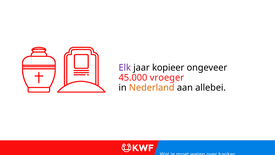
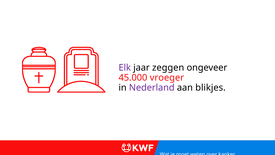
kopieer: kopieer -> zeggen
Nederland colour: orange -> purple
allebei: allebei -> blikjes
